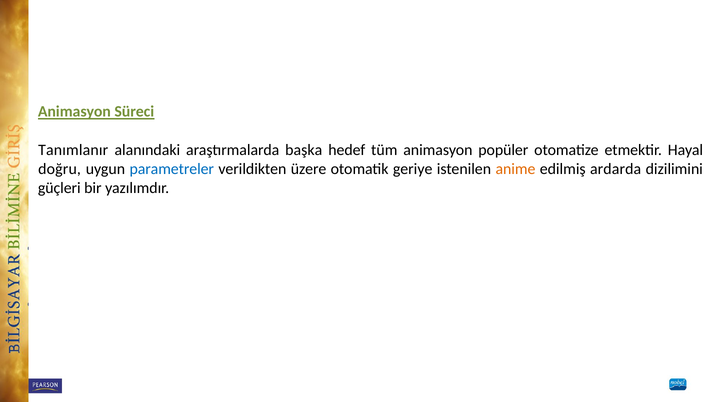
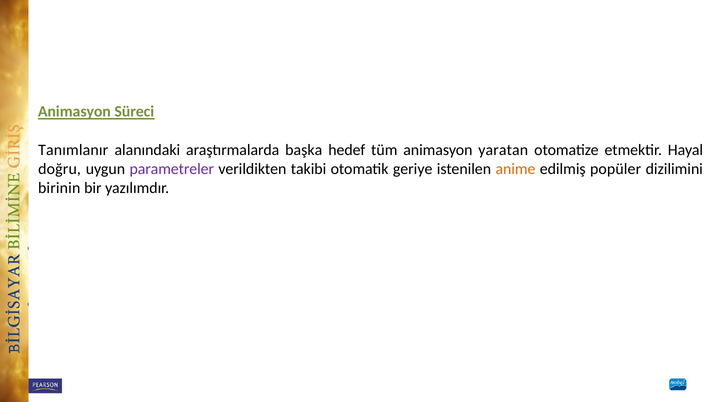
popüler: popüler -> yaratan
parametreler colour: blue -> purple
üzere: üzere -> takibi
ardarda: ardarda -> popüler
güçleri: güçleri -> birinin
